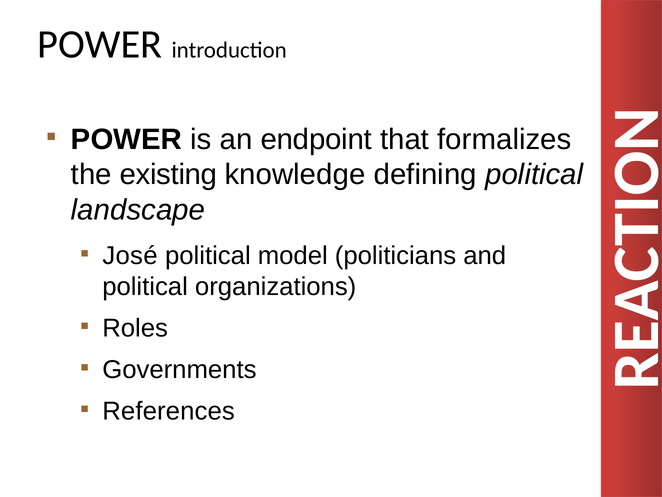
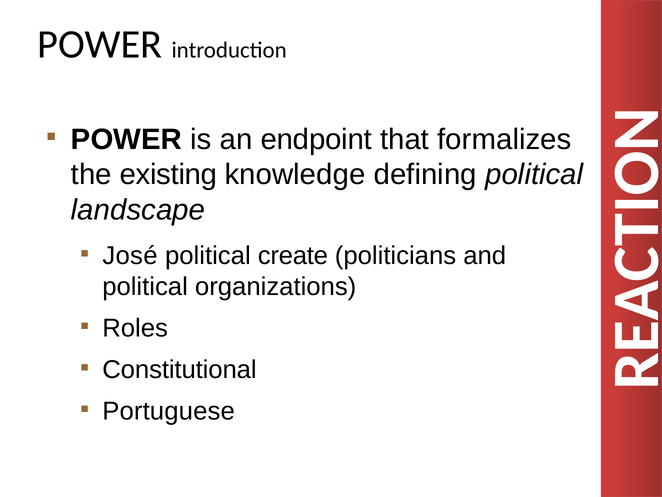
model: model -> create
Governments: Governments -> Constitutional
References: References -> Portuguese
